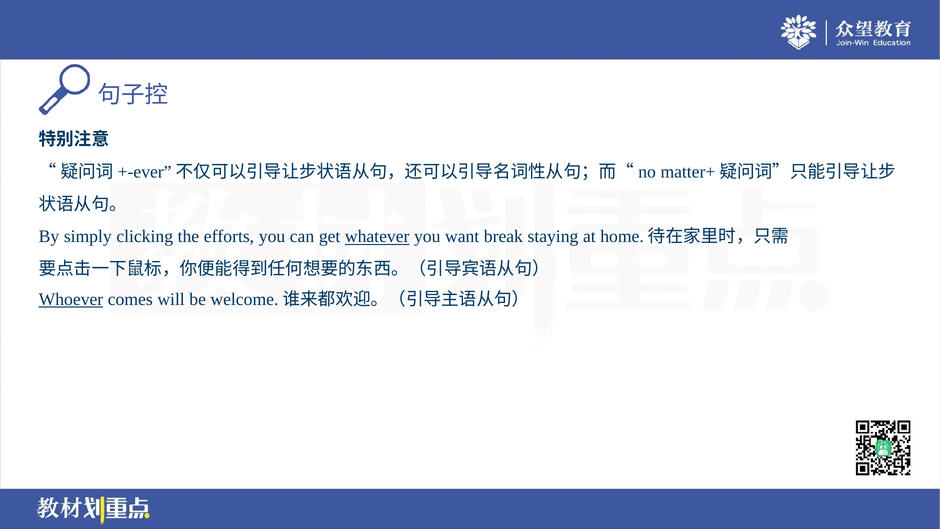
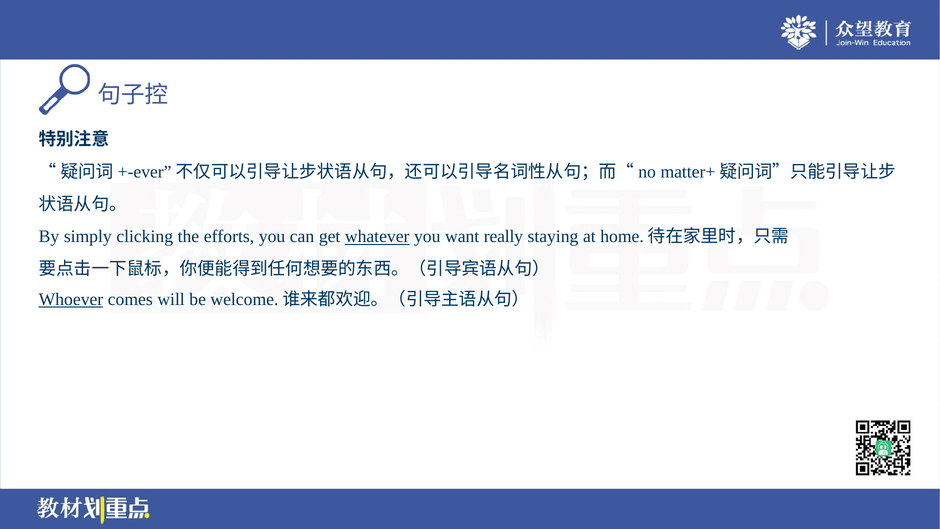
break: break -> really
